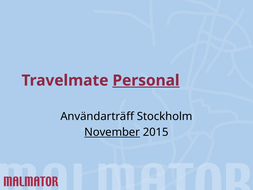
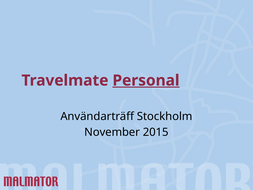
November underline: present -> none
